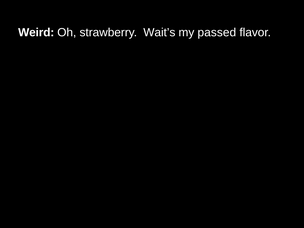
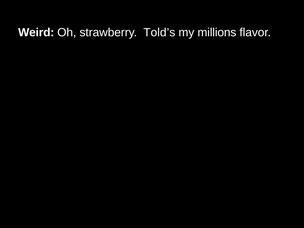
Wait’s: Wait’s -> Told’s
passed: passed -> millions
